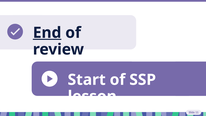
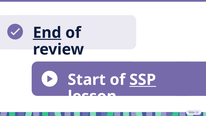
SSP underline: none -> present
